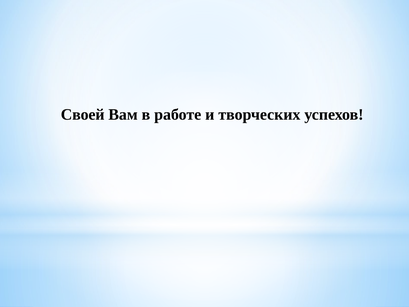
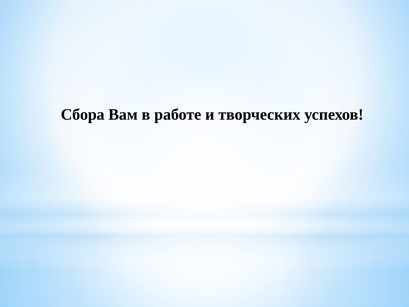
Своей: Своей -> Сбора
